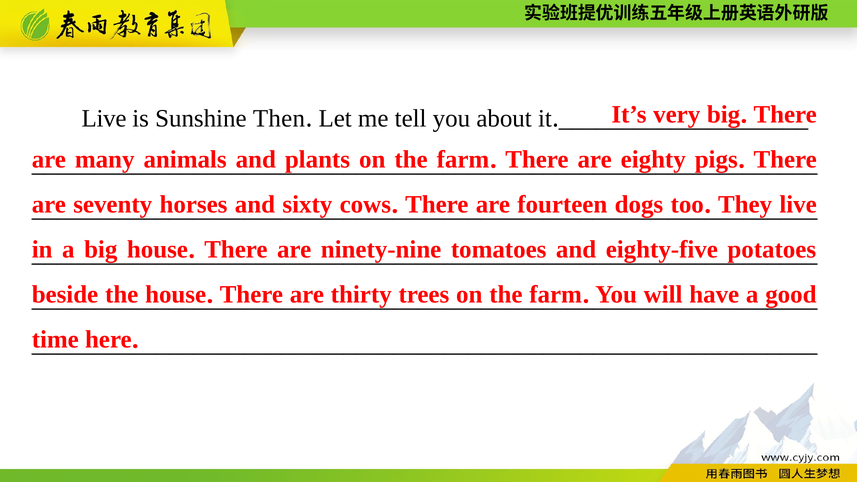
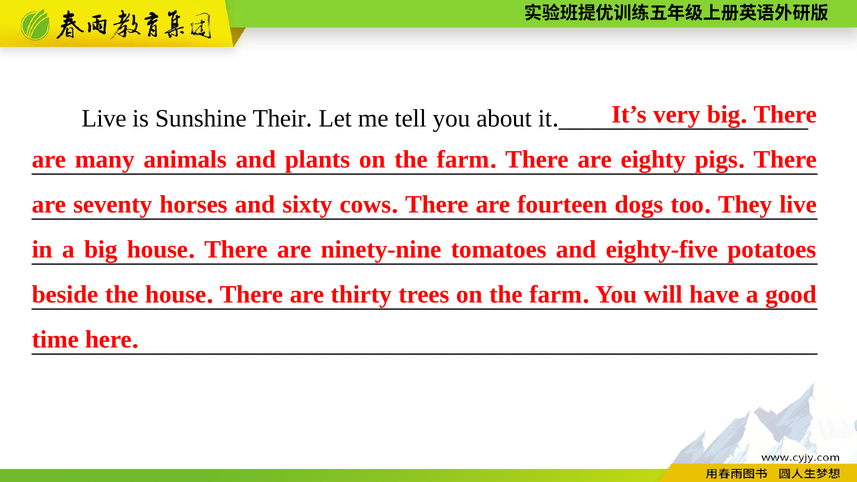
Then: Then -> Their
